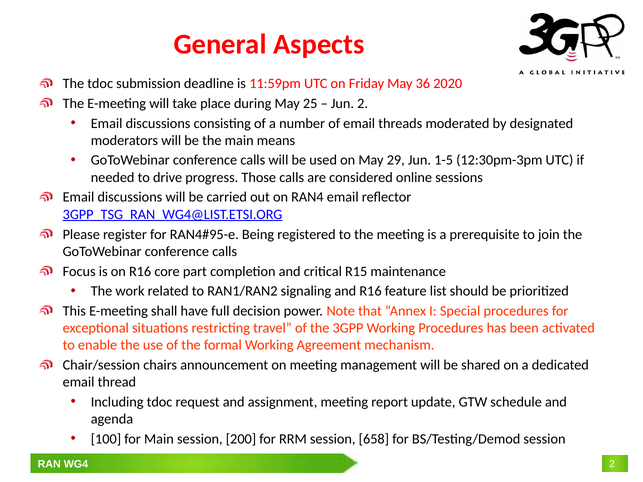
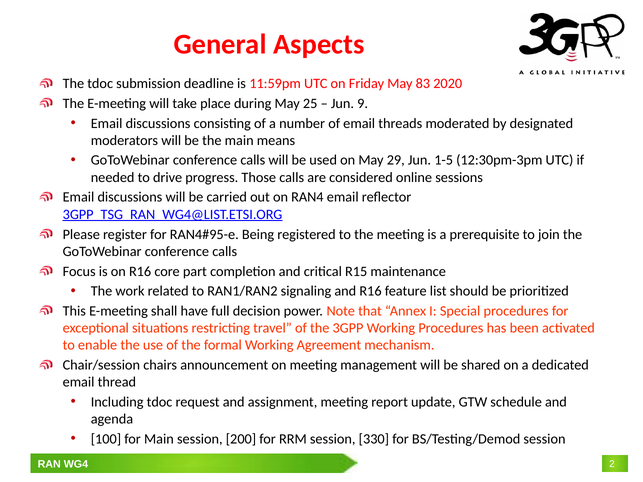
36: 36 -> 83
Jun 2: 2 -> 9
658: 658 -> 330
